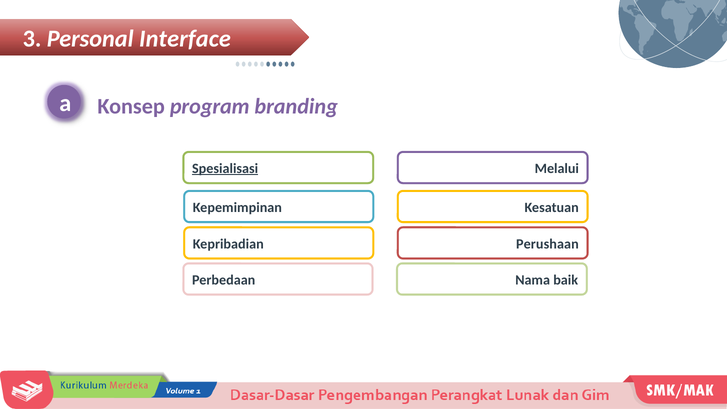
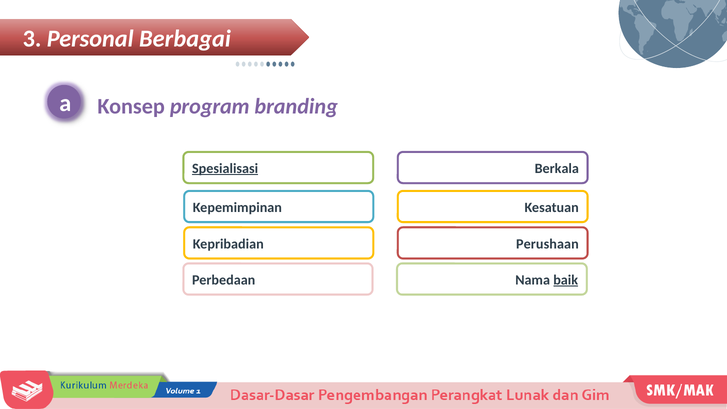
Interface: Interface -> Berbagai
Melalui: Melalui -> Berkala
baik underline: none -> present
